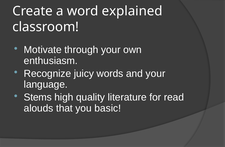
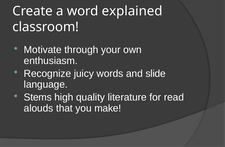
and your: your -> slide
basic: basic -> make
